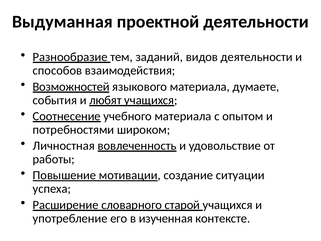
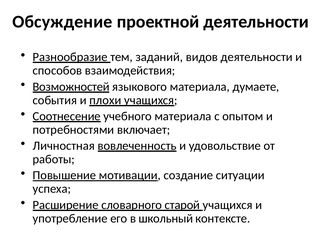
Выдуманная: Выдуманная -> Обсуждение
любят: любят -> плохи
широком: широком -> включает
изученная: изученная -> школьный
